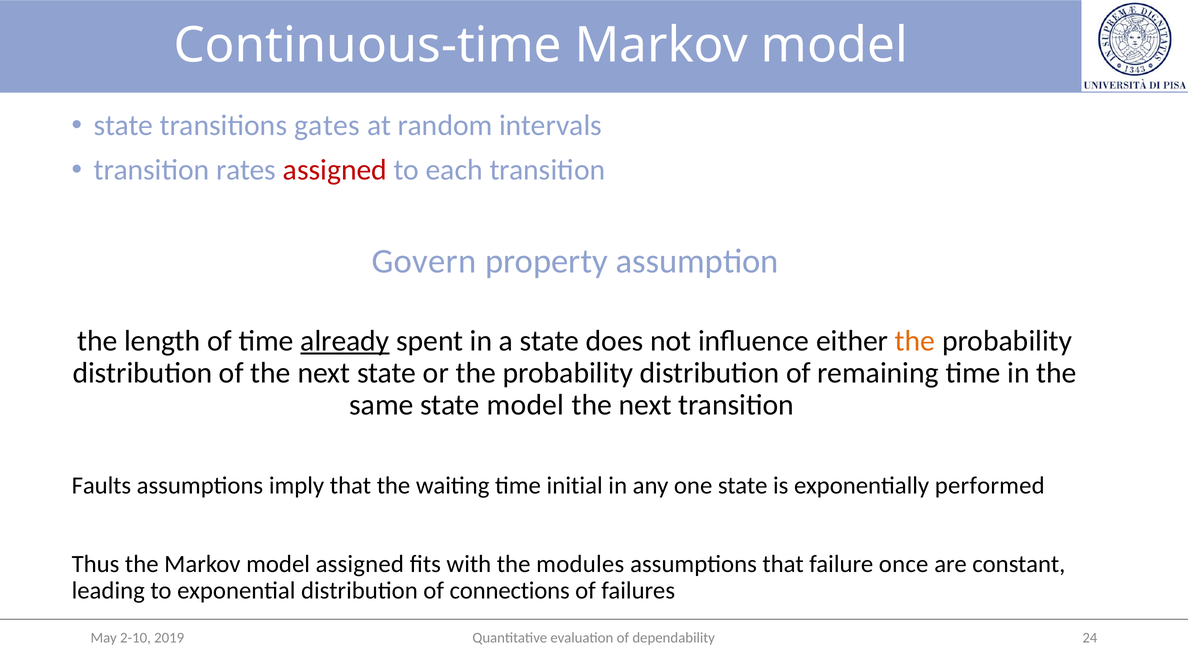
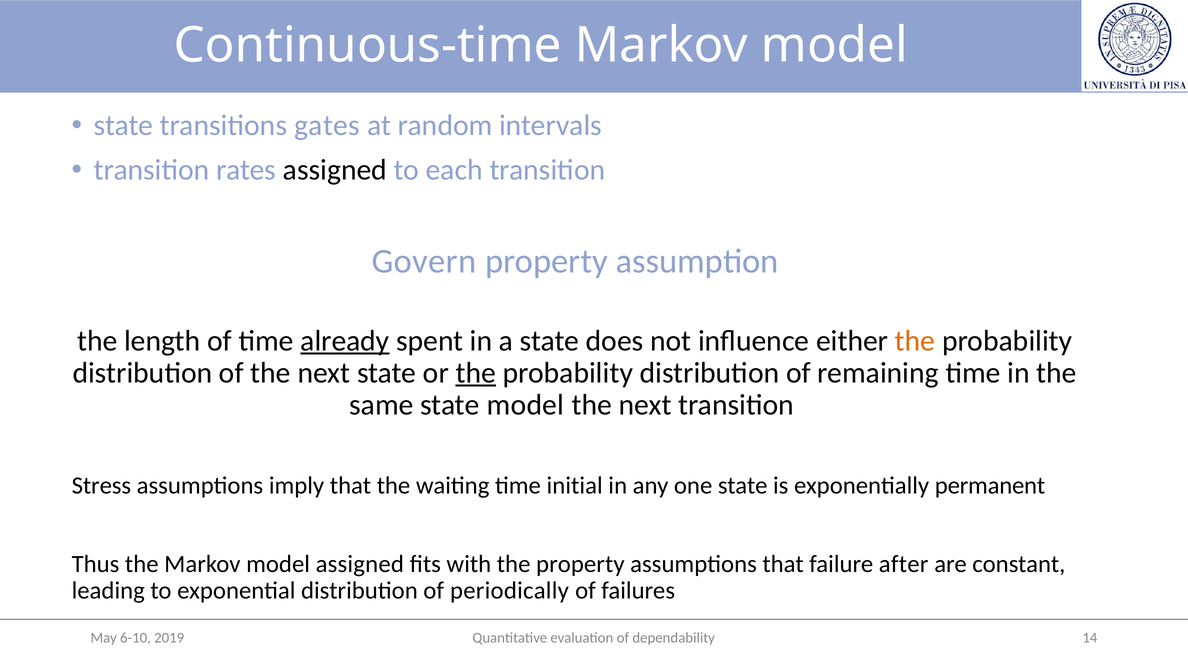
assigned at (335, 170) colour: red -> black
the at (476, 373) underline: none -> present
Faults: Faults -> Stress
performed: performed -> permanent
the modules: modules -> property
once: once -> after
connections: connections -> periodically
24: 24 -> 14
2-10: 2-10 -> 6-10
